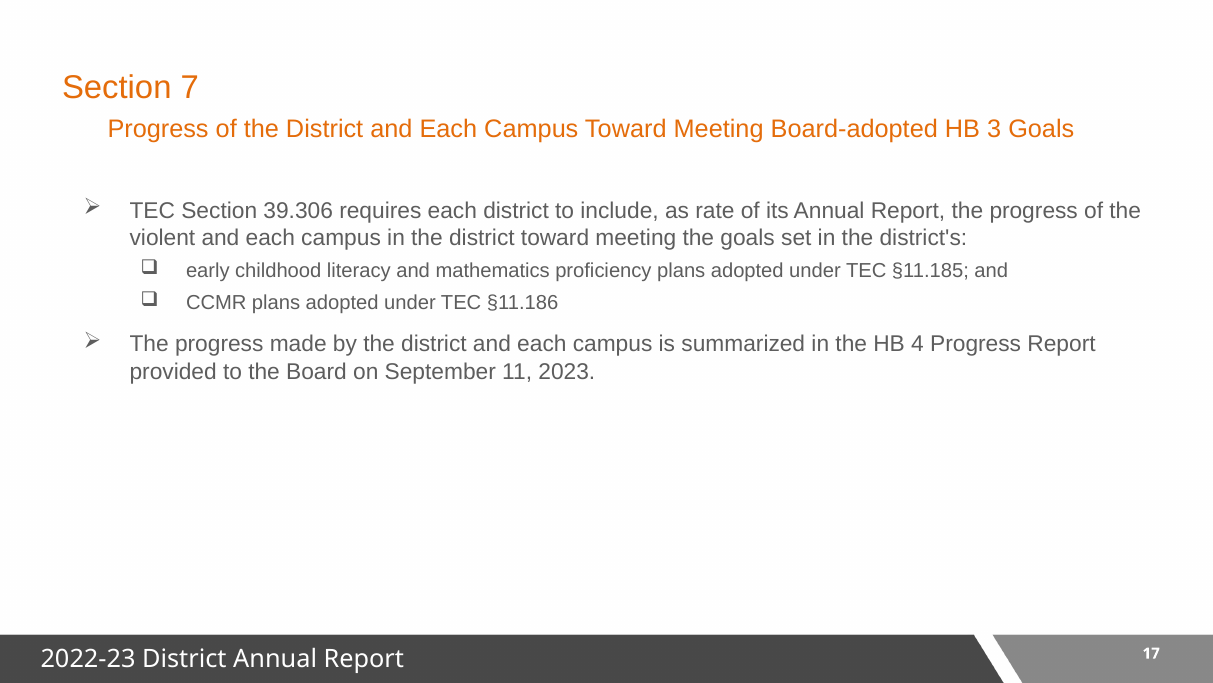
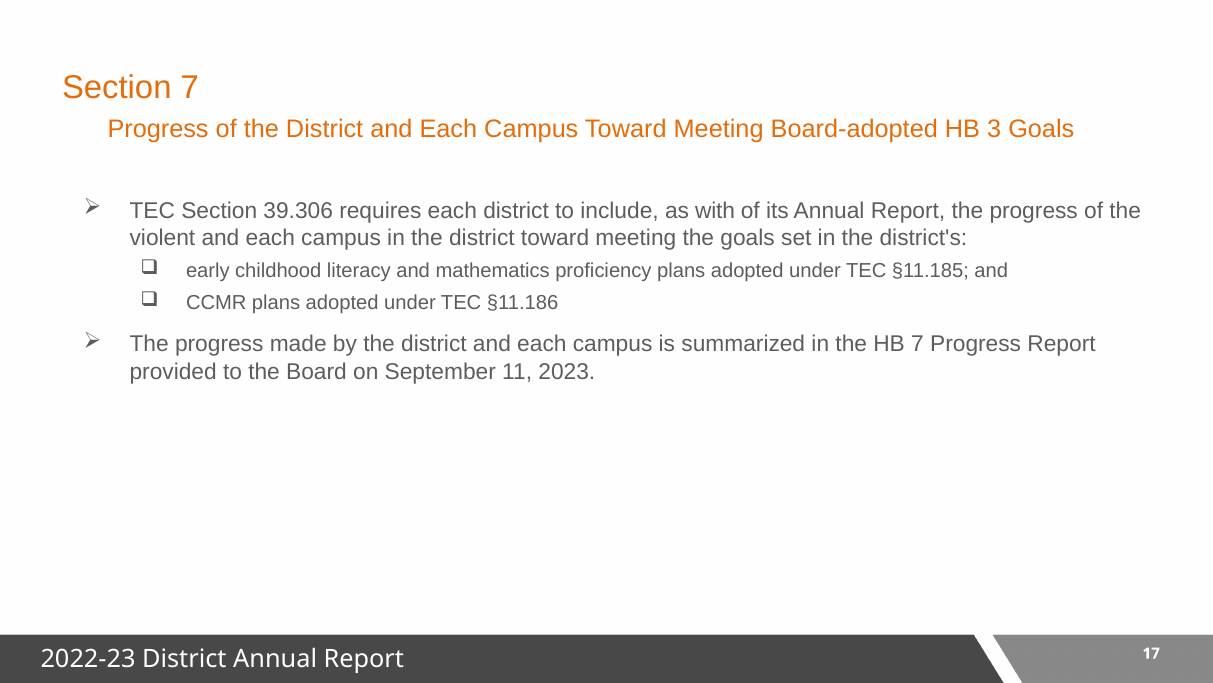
rate: rate -> with
HB 4: 4 -> 7
